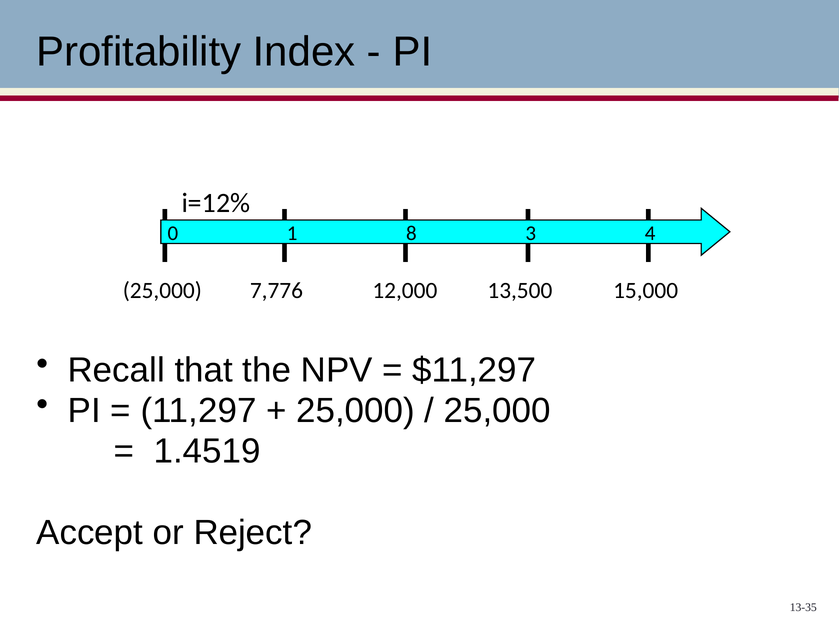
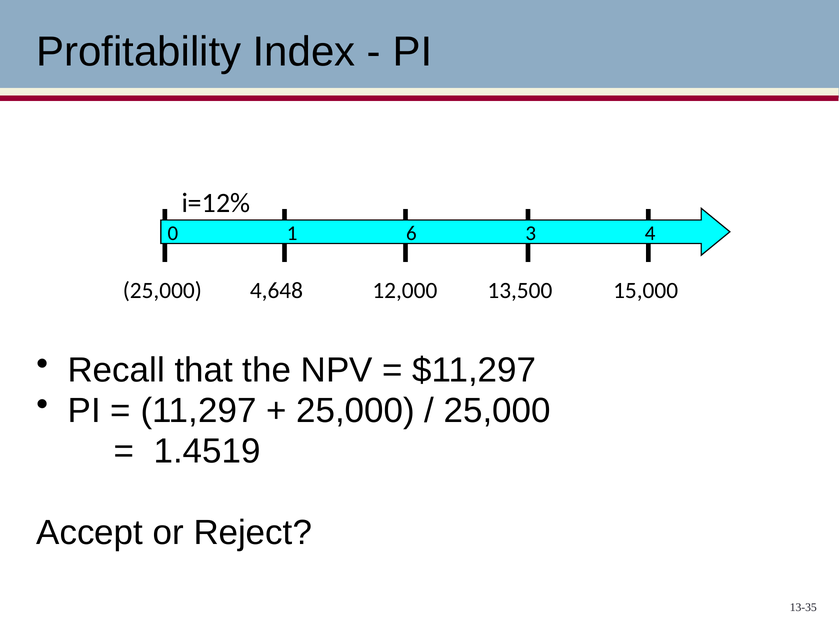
8: 8 -> 6
7,776: 7,776 -> 4,648
